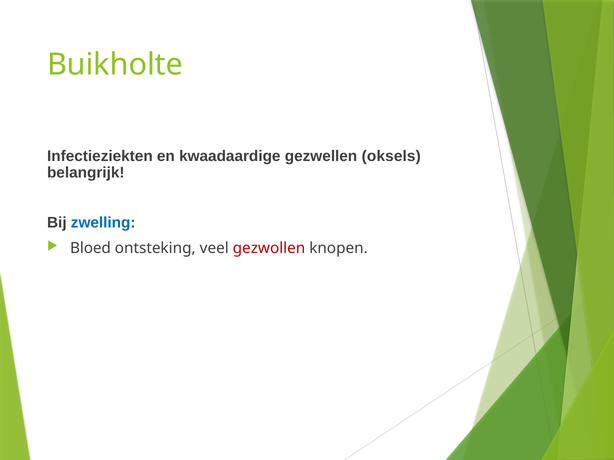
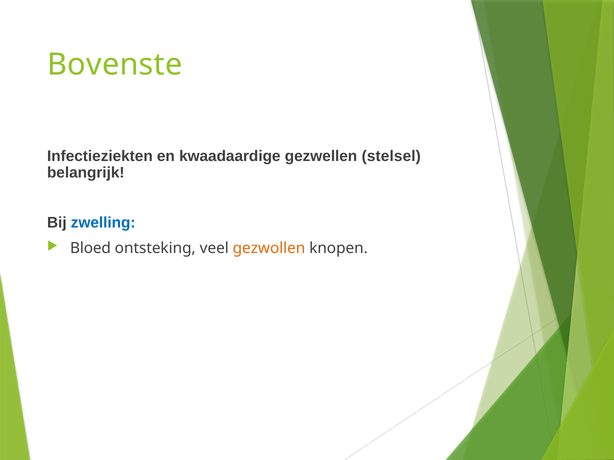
Buikholte: Buikholte -> Bovenste
oksels: oksels -> stelsel
gezwollen colour: red -> orange
